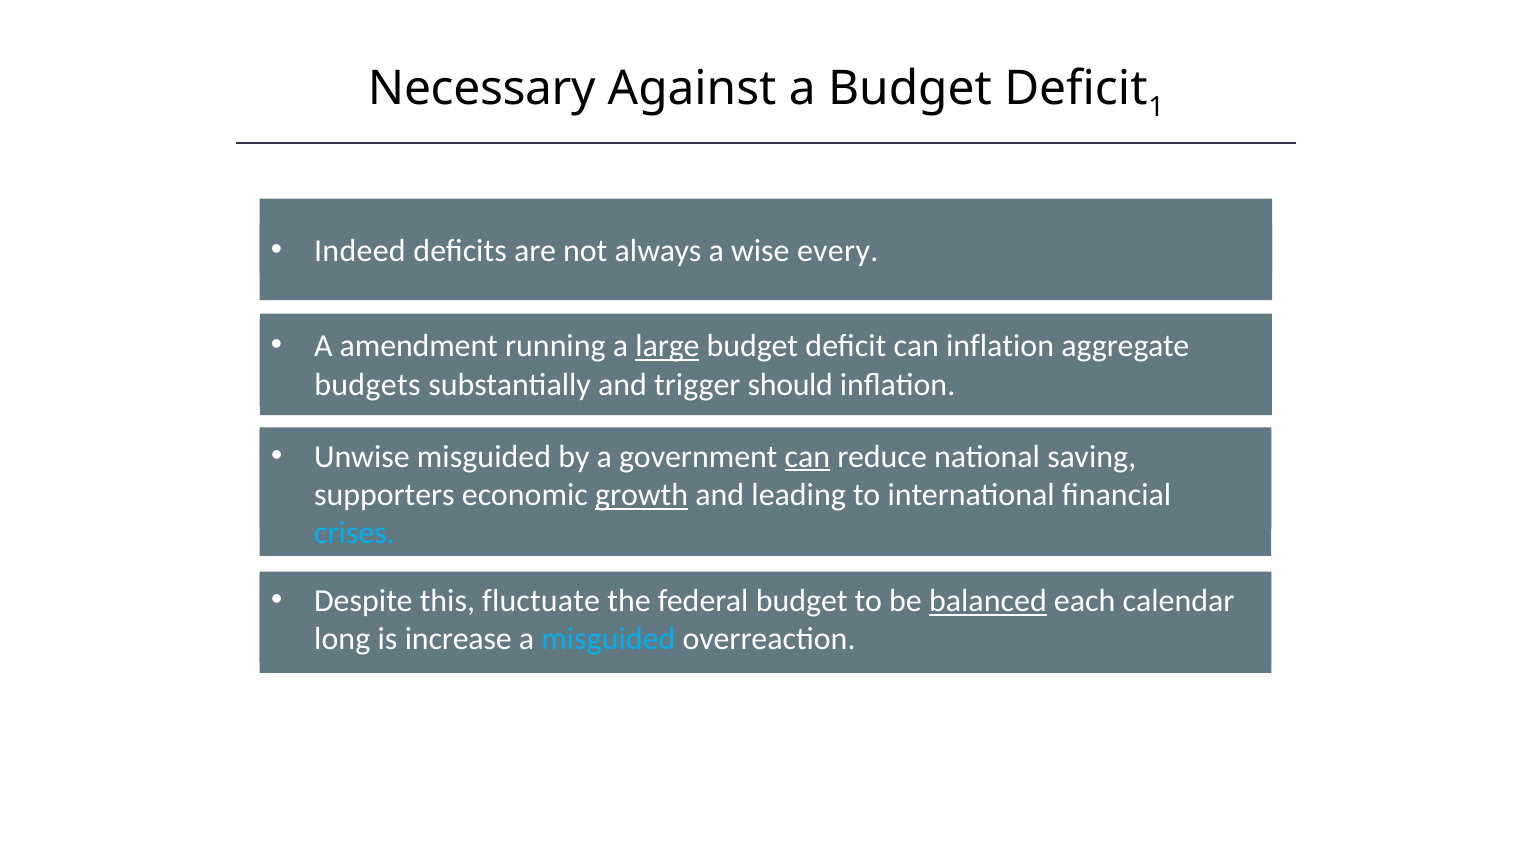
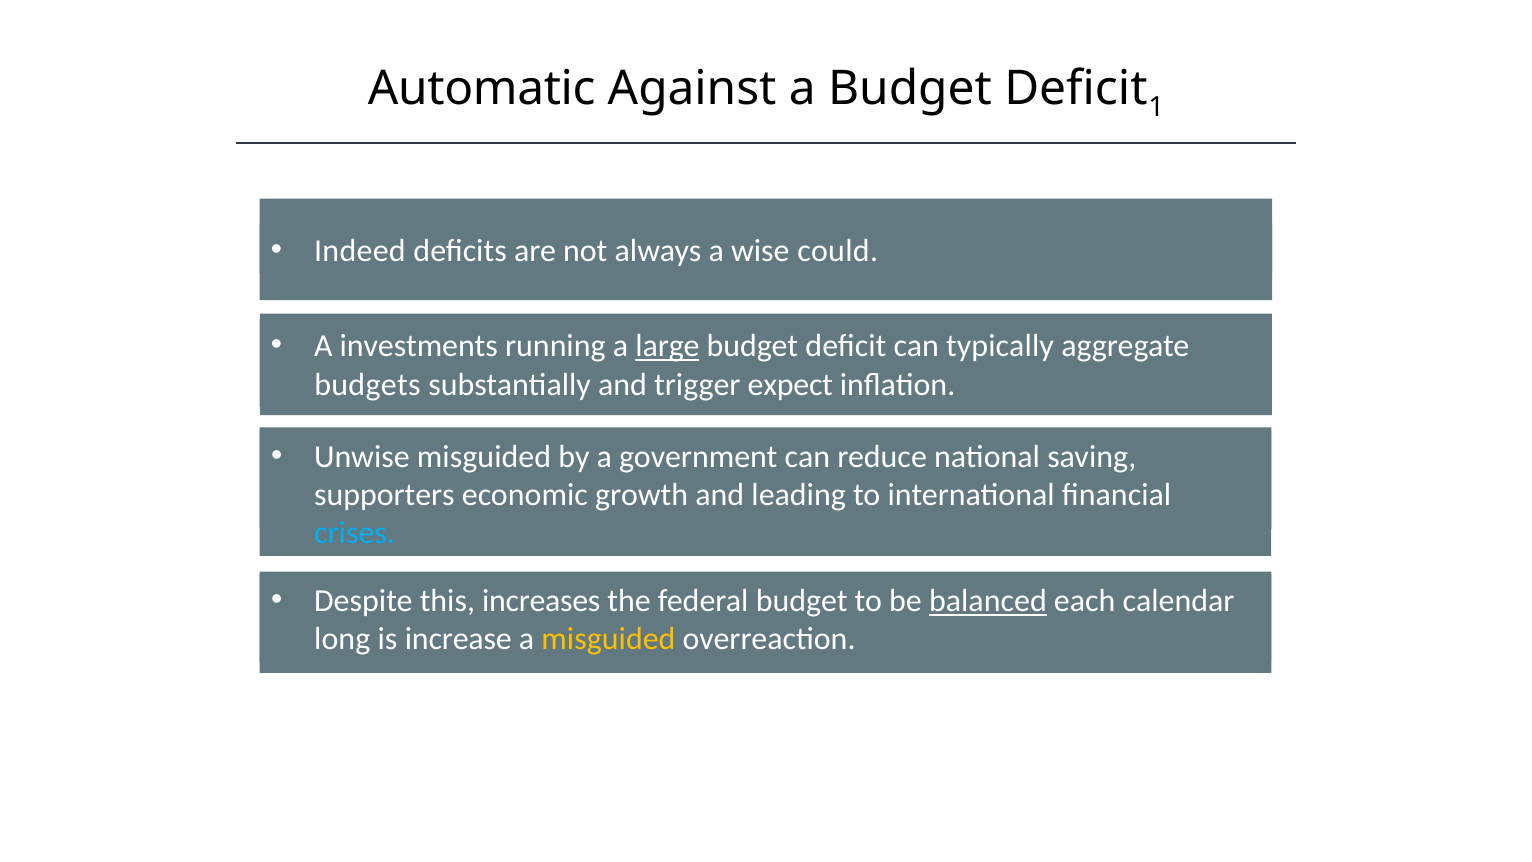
Necessary: Necessary -> Automatic
every: every -> could
amendment: amendment -> investments
can inflation: inflation -> typically
should: should -> expect
can at (807, 457) underline: present -> none
growth underline: present -> none
fluctuate: fluctuate -> increases
misguided at (608, 639) colour: light blue -> yellow
